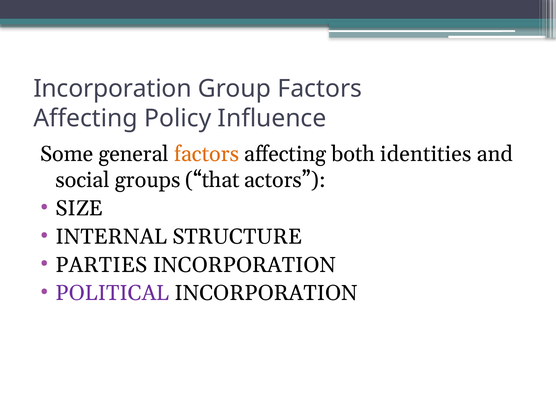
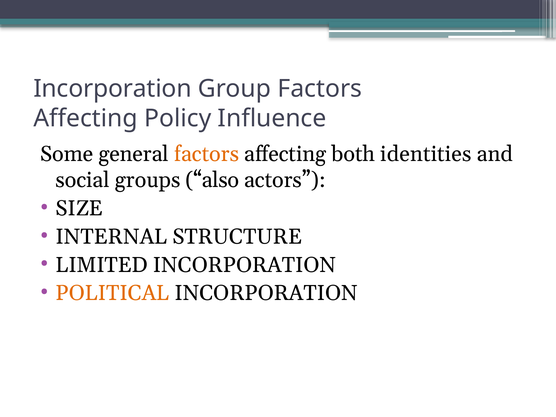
that: that -> also
PARTIES: PARTIES -> LIMITED
POLITICAL colour: purple -> orange
